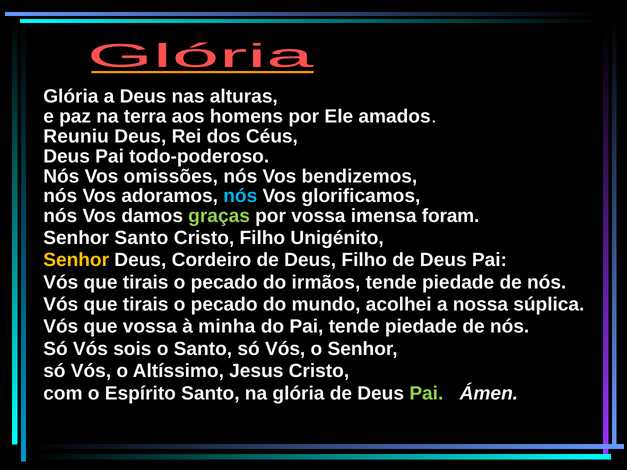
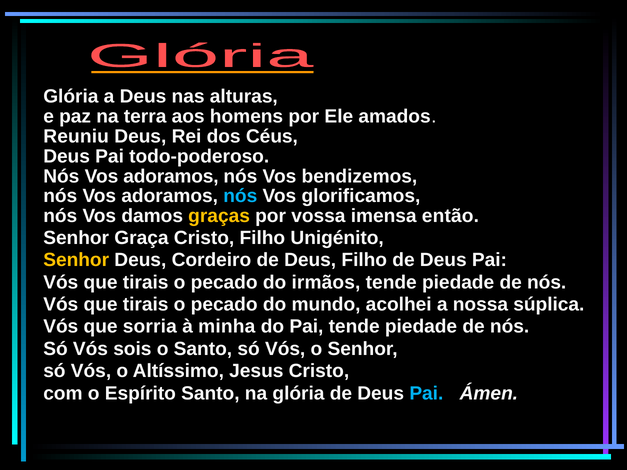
omissões at (171, 176): omissões -> adoramos
graças colour: light green -> yellow
foram: foram -> então
Senhor Santo: Santo -> Graça
que vossa: vossa -> sorria
Pai at (426, 393) colour: light green -> light blue
